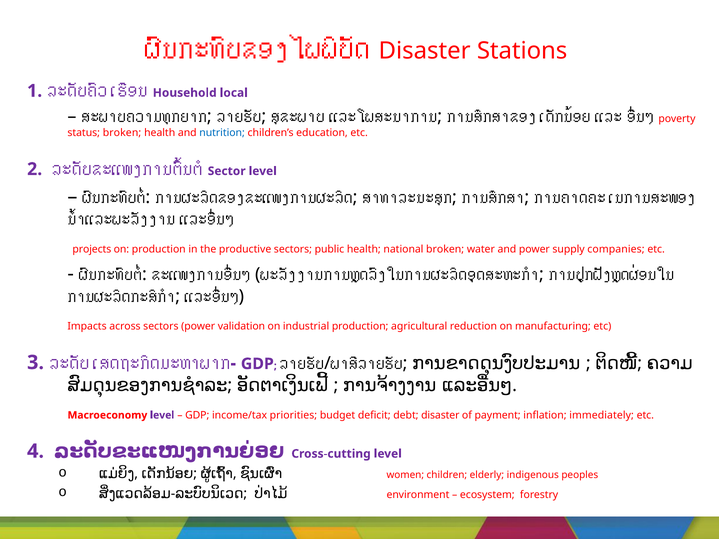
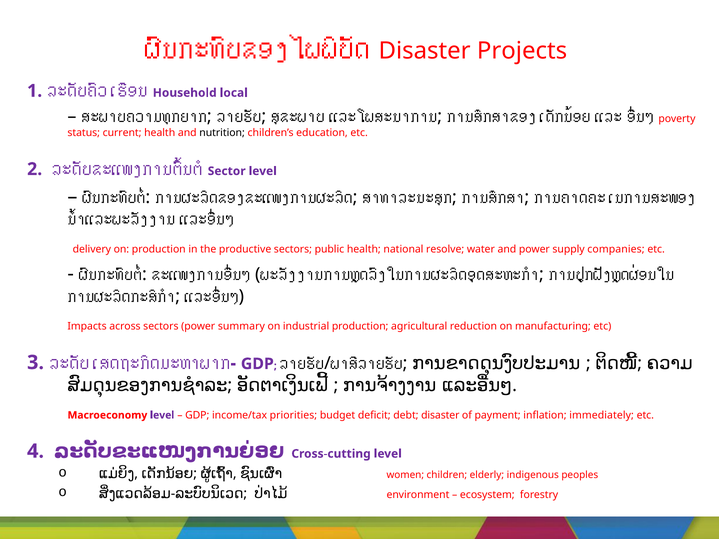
Stations: Stations -> Projects
status broken: broken -> current
nutrition colour: blue -> black
projects: projects -> delivery
national broken: broken -> resolve
validation: validation -> summary
